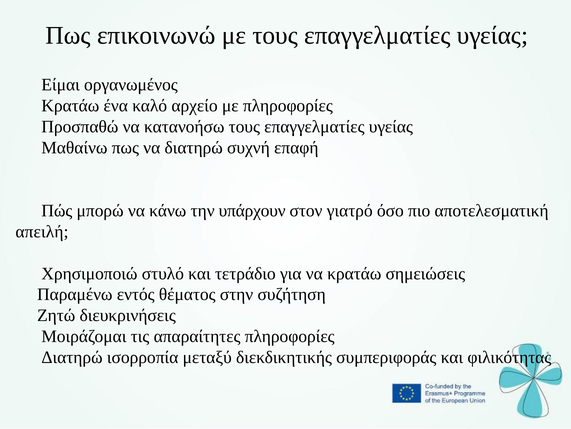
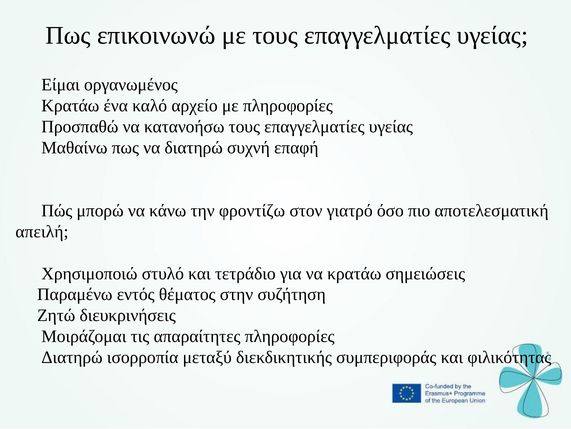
υπάρχουν: υπάρχουν -> φροντίζω
